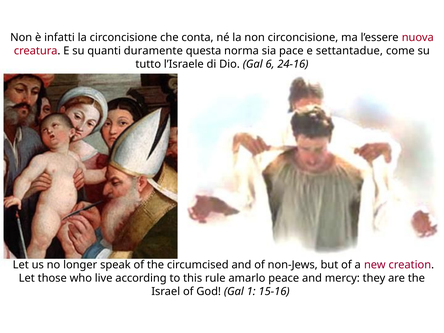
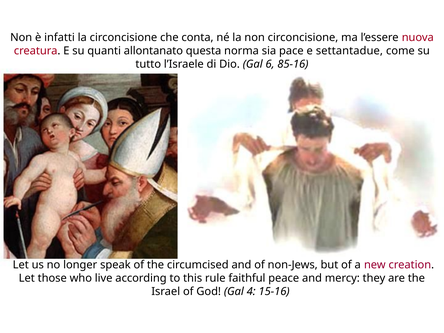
duramente: duramente -> allontanato
24-16: 24-16 -> 85-16
amarlo: amarlo -> faithful
1: 1 -> 4
